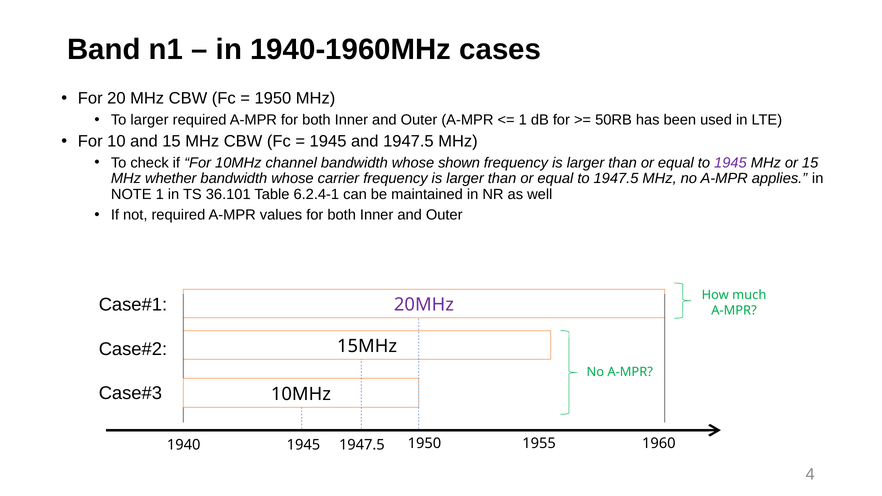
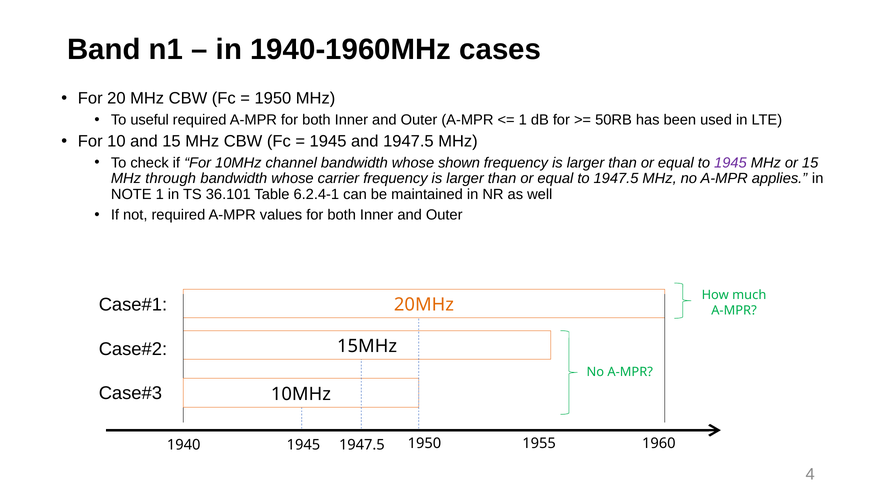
To larger: larger -> useful
whether: whether -> through
20MHz colour: purple -> orange
